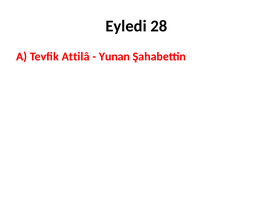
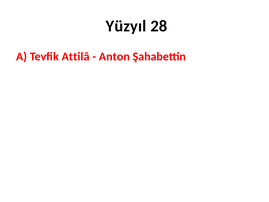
Eyledi: Eyledi -> Yüzyıl
Yunan: Yunan -> Anton
